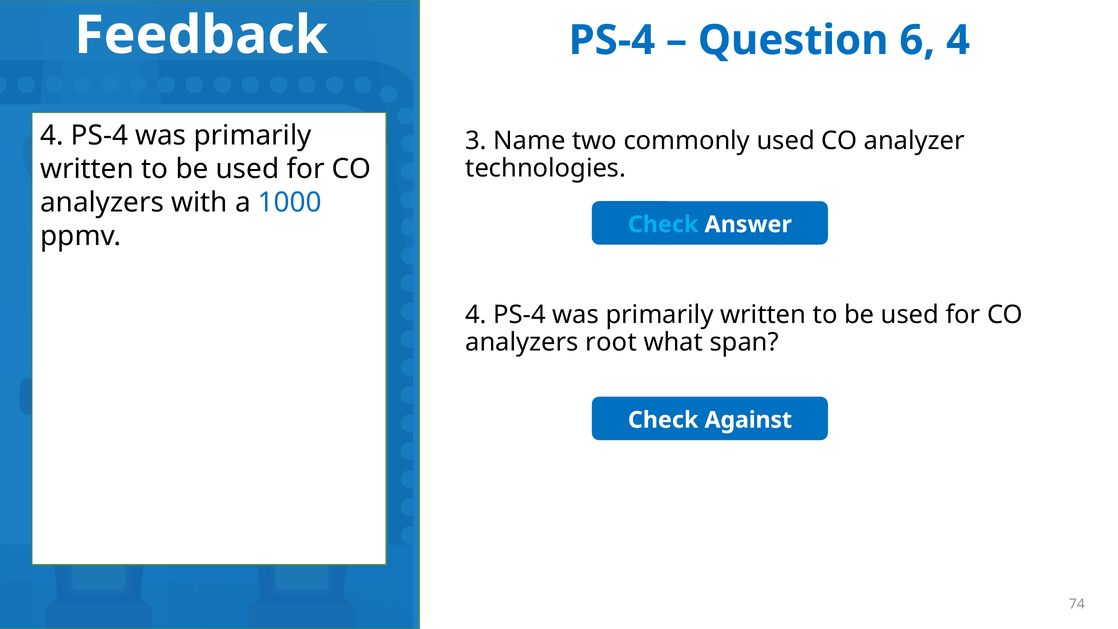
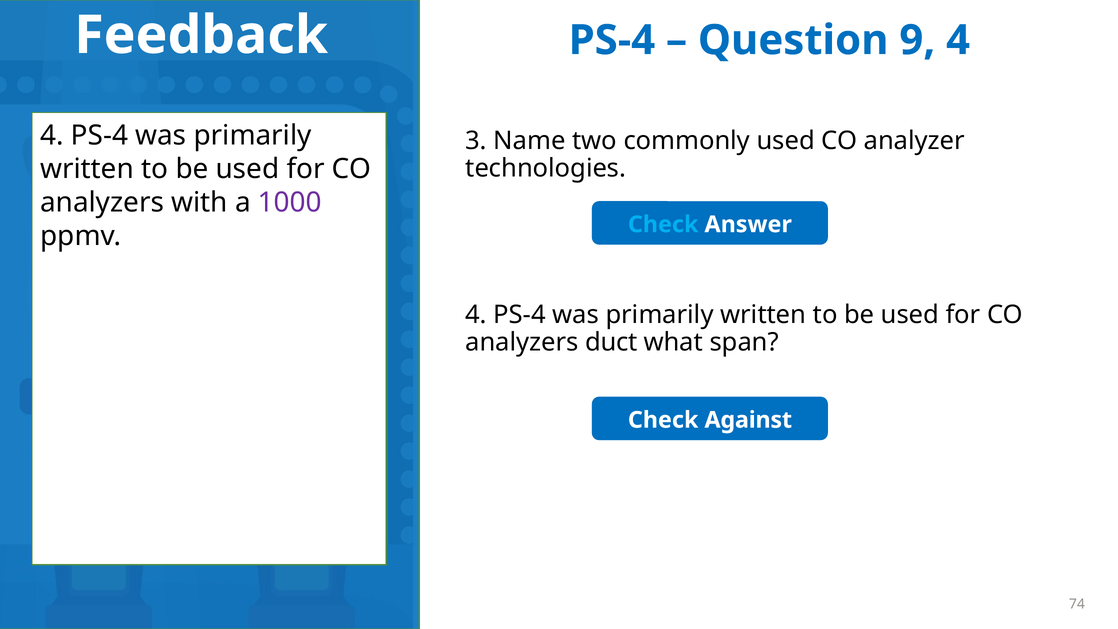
6: 6 -> 9
1000 colour: blue -> purple
root: root -> duct
